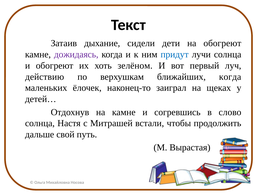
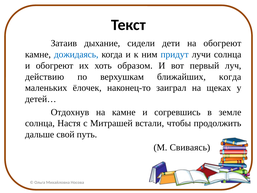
дожидаясь colour: purple -> blue
зелёном: зелёном -> образом
слово: слово -> земле
Вырастая: Вырастая -> Свиваясь
